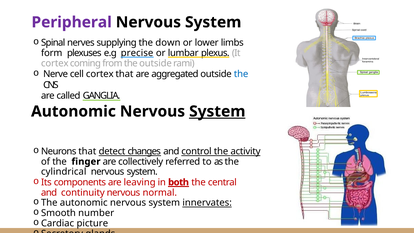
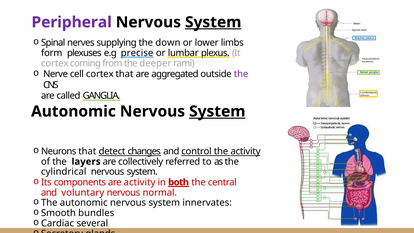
System at (213, 22) underline: none -> present
the outside: outside -> deeper
the at (241, 74) colour: blue -> purple
finger: finger -> layers
are leaving: leaving -> activity
continuity: continuity -> voluntary
innervates underline: present -> none
number: number -> bundles
picture: picture -> several
